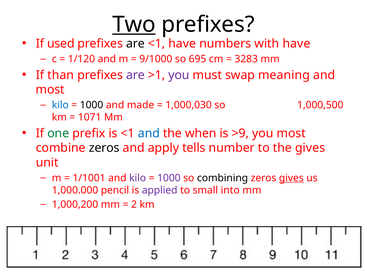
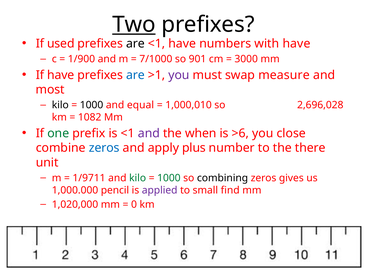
1/120: 1/120 -> 1/900
9/1000: 9/1000 -> 7/1000
695: 695 -> 901
3283: 3283 -> 3000
If than: than -> have
are at (135, 75) colour: purple -> blue
meaning: meaning -> measure
kilo at (60, 105) colour: blue -> black
made: made -> equal
1,000,030: 1,000,030 -> 1,000,010
1,000,500: 1,000,500 -> 2,696,028
1071: 1071 -> 1082
and at (149, 133) colour: blue -> purple
>9: >9 -> >6
you most: most -> close
zeros at (104, 148) colour: black -> blue
tells: tells -> plus
the gives: gives -> there
1/1001: 1/1001 -> 1/9711
kilo at (138, 178) colour: purple -> green
1000 at (169, 178) colour: purple -> green
gives at (291, 178) underline: present -> none
into: into -> find
1,000,200: 1,000,200 -> 1,020,000
2: 2 -> 0
